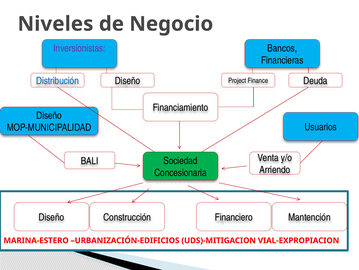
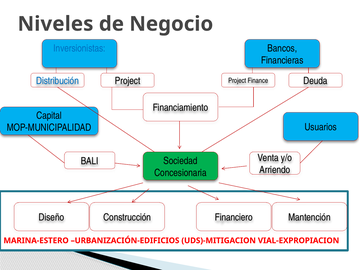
Inversionistas colour: purple -> blue
Diseño at (128, 81): Diseño -> Project
Diseño at (49, 115): Diseño -> Capital
